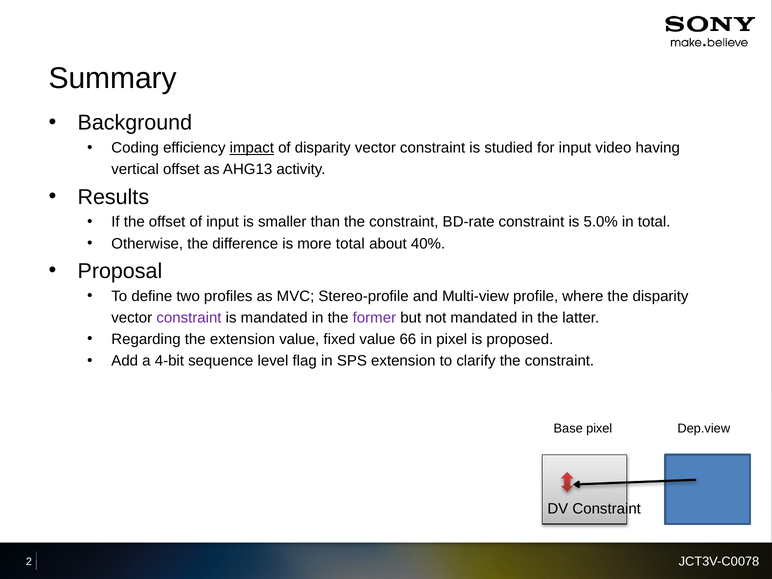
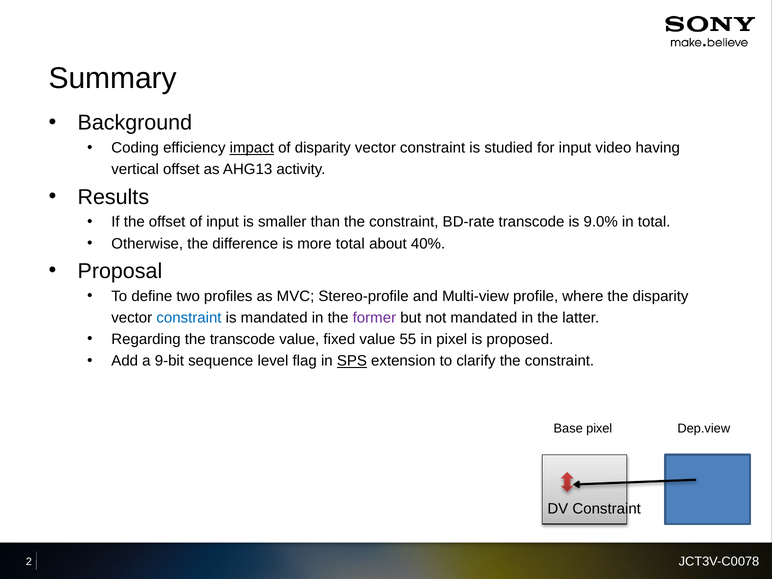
BD-rate constraint: constraint -> transcode
5.0%: 5.0% -> 9.0%
constraint at (189, 318) colour: purple -> blue
the extension: extension -> transcode
66: 66 -> 55
4-bit: 4-bit -> 9-bit
SPS underline: none -> present
